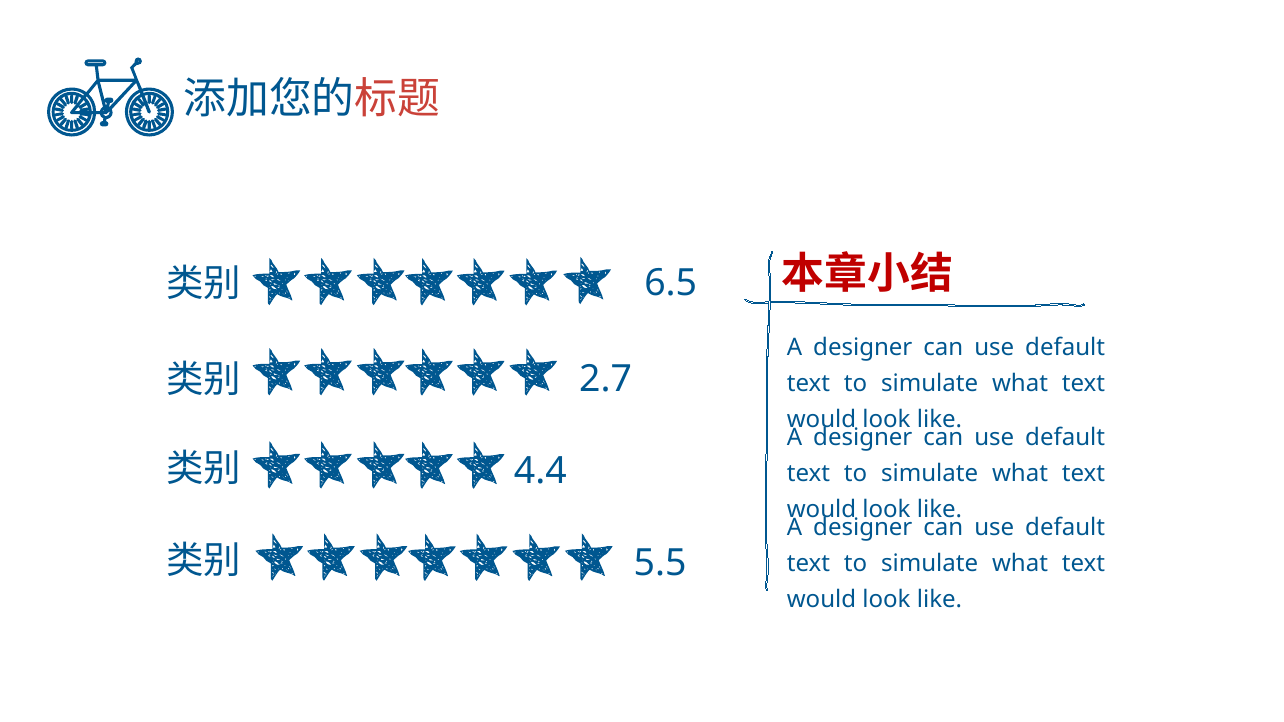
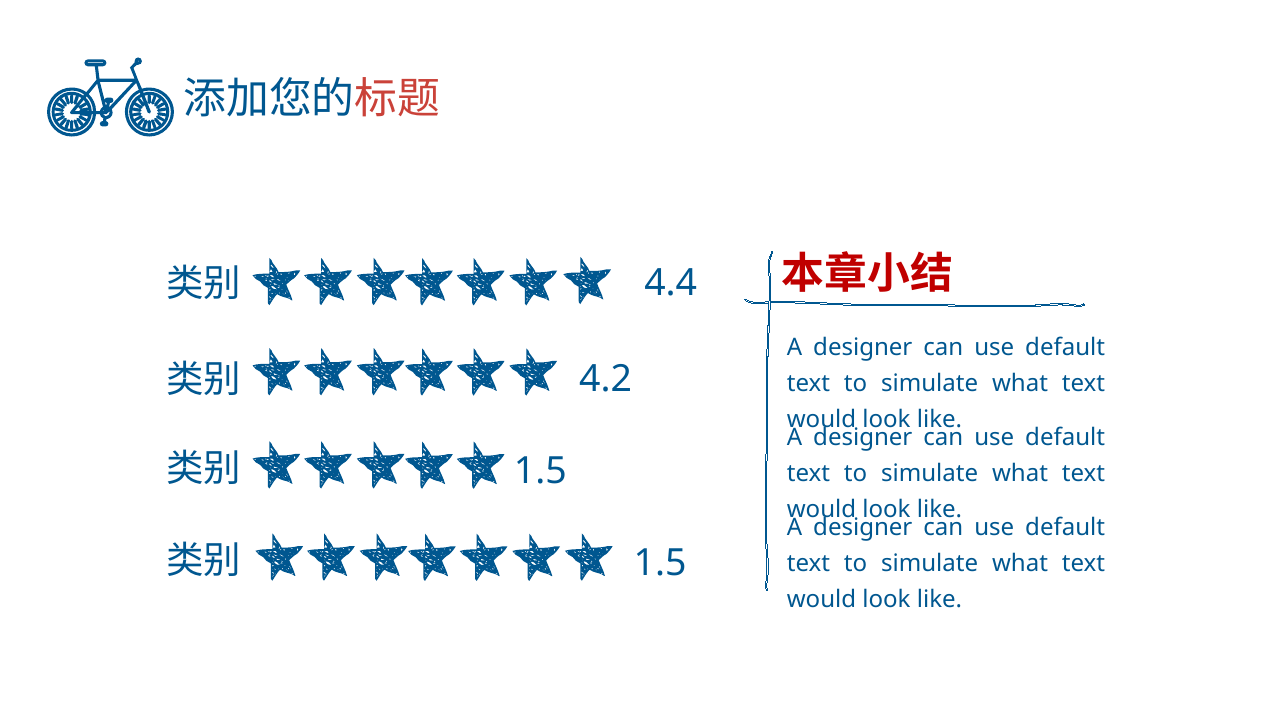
6.5: 6.5 -> 4.4
2.7: 2.7 -> 4.2
4.4 at (540, 471): 4.4 -> 1.5
5.5 at (660, 563): 5.5 -> 1.5
